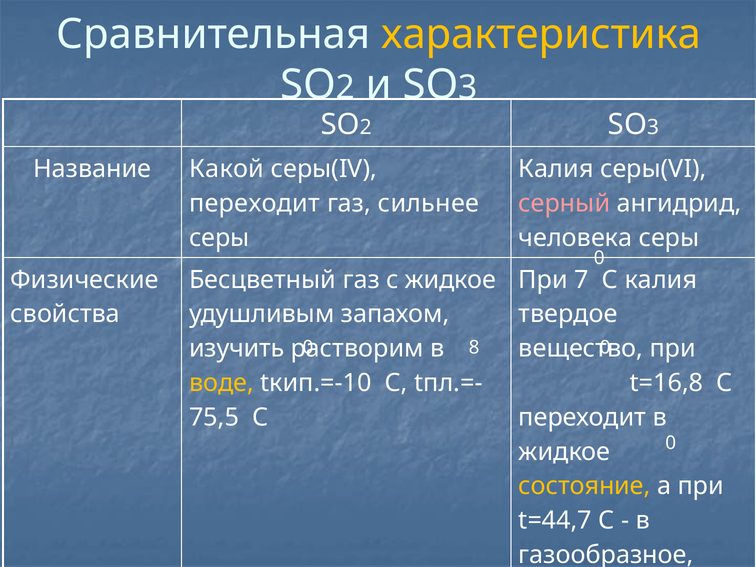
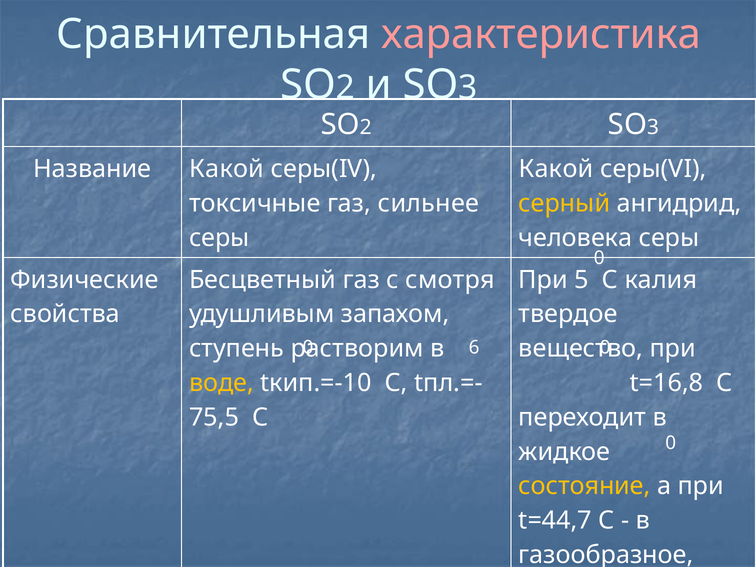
характеристика colour: yellow -> pink
Калия at (556, 169): Калия -> Какой
переходит at (255, 203): переходит -> токсичные
серный colour: pink -> yellow
с жидкое: жидкое -> смотря
7: 7 -> 5
изучить: изучить -> ступень
8: 8 -> 6
